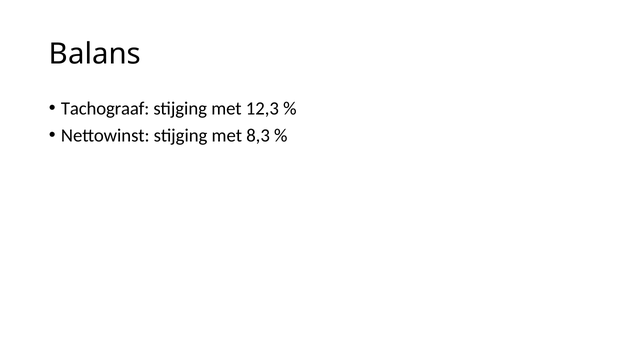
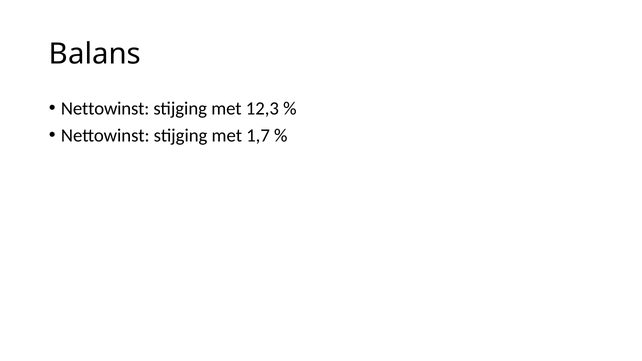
Tachograaf at (105, 109): Tachograaf -> Nettowinst
8,3: 8,3 -> 1,7
